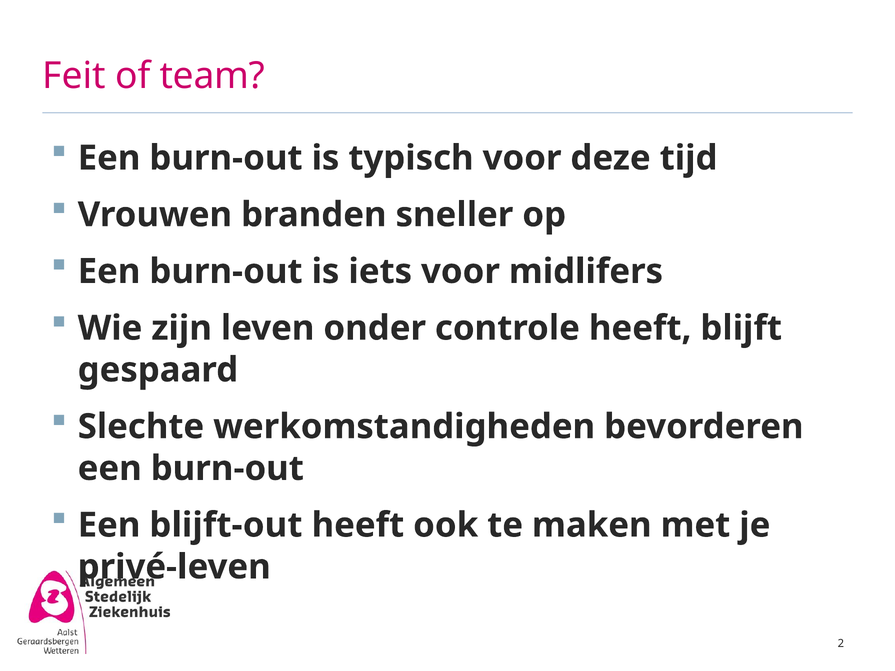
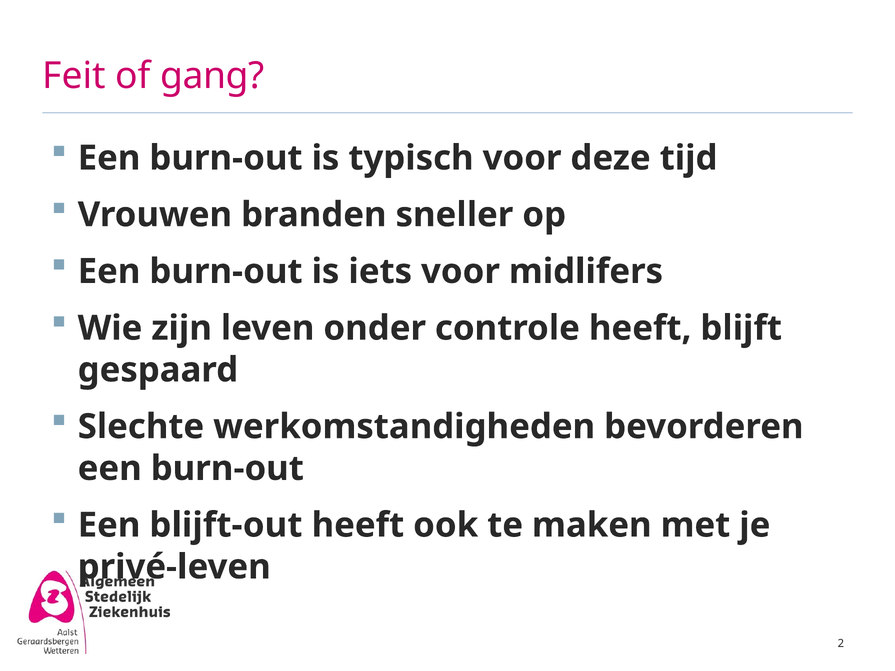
team: team -> gang
